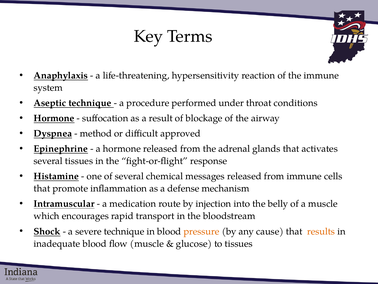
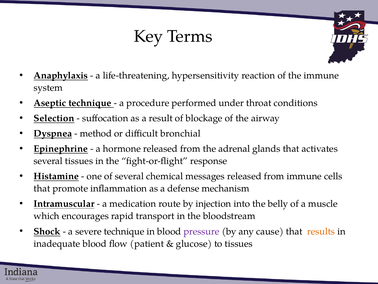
Hormone at (54, 118): Hormone -> Selection
approved: approved -> bronchial
pressure colour: orange -> purple
flow muscle: muscle -> patient
